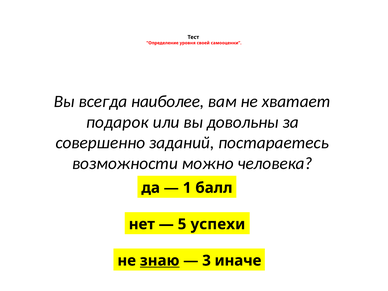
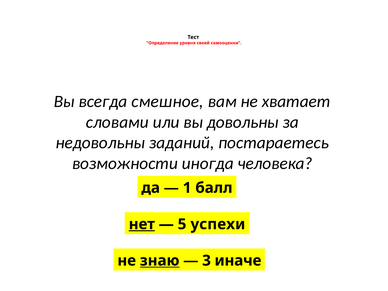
наиболее: наиболее -> смешное
подарок: подарок -> словами
совершенно: совершенно -> недовольны
можно: можно -> иногда
нет underline: none -> present
